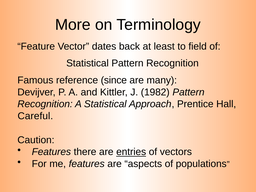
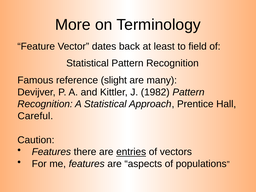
since: since -> slight
